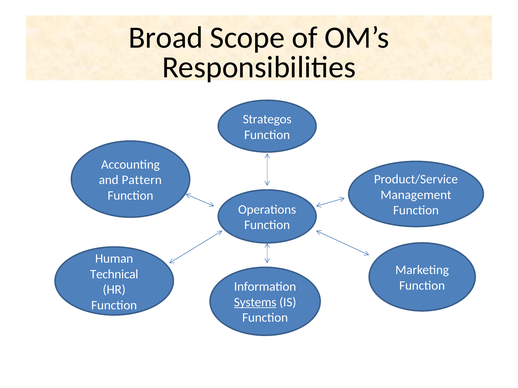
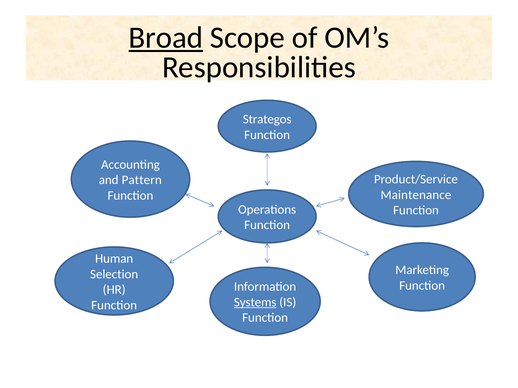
Broad underline: none -> present
Management: Management -> Maintenance
Technical: Technical -> Selection
